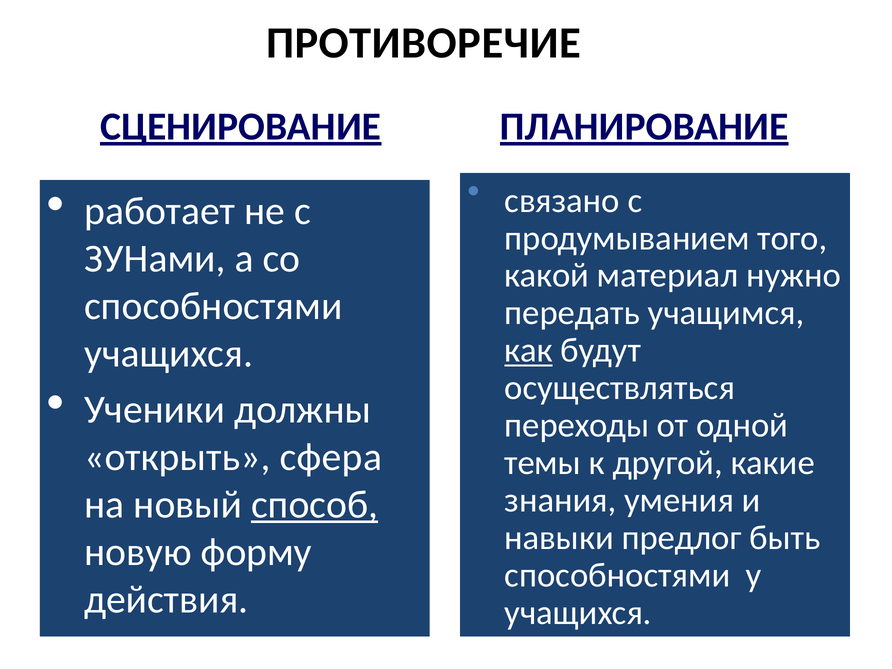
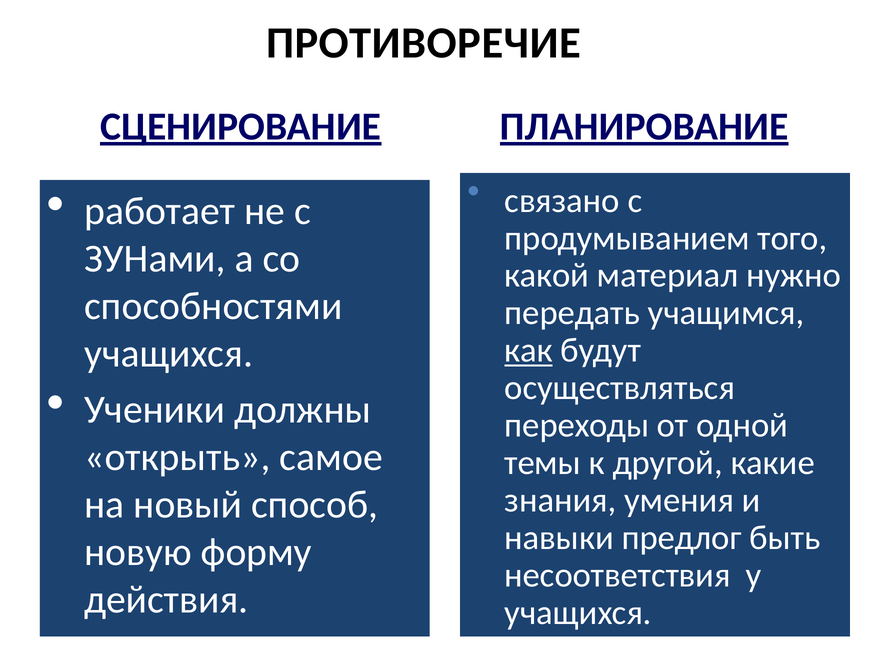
сфера: сфера -> самое
способ underline: present -> none
способностями at (617, 575): способностями -> несоответствия
